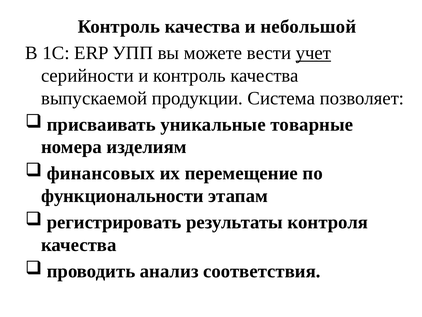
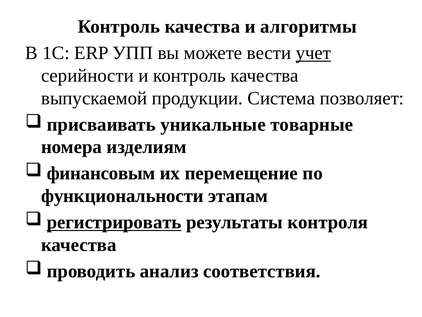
небольшой: небольшой -> алгоритмы
финансовых: финансовых -> финансовым
регистрировать underline: none -> present
